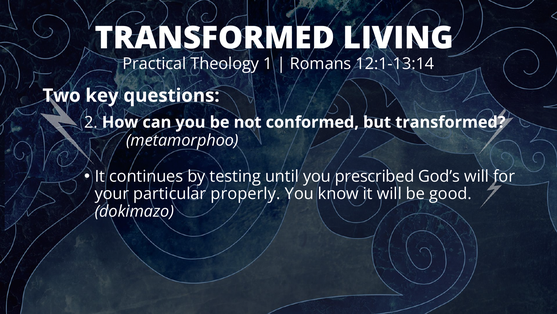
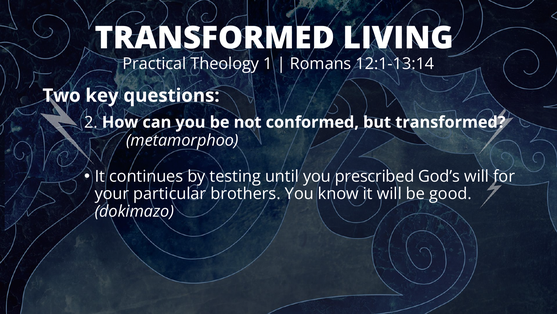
properly: properly -> brothers
